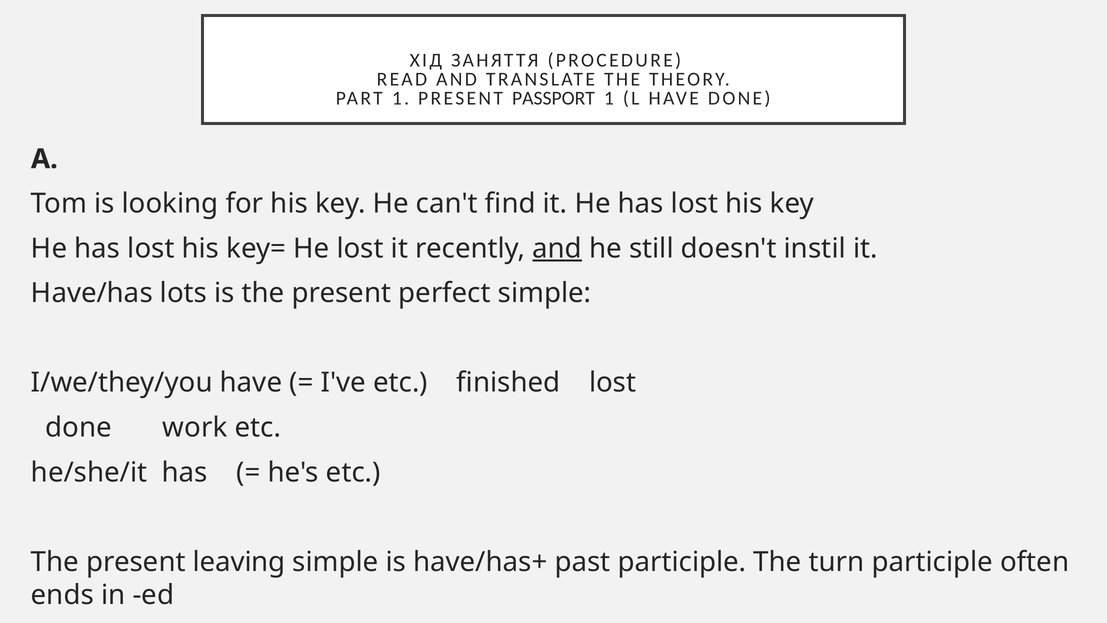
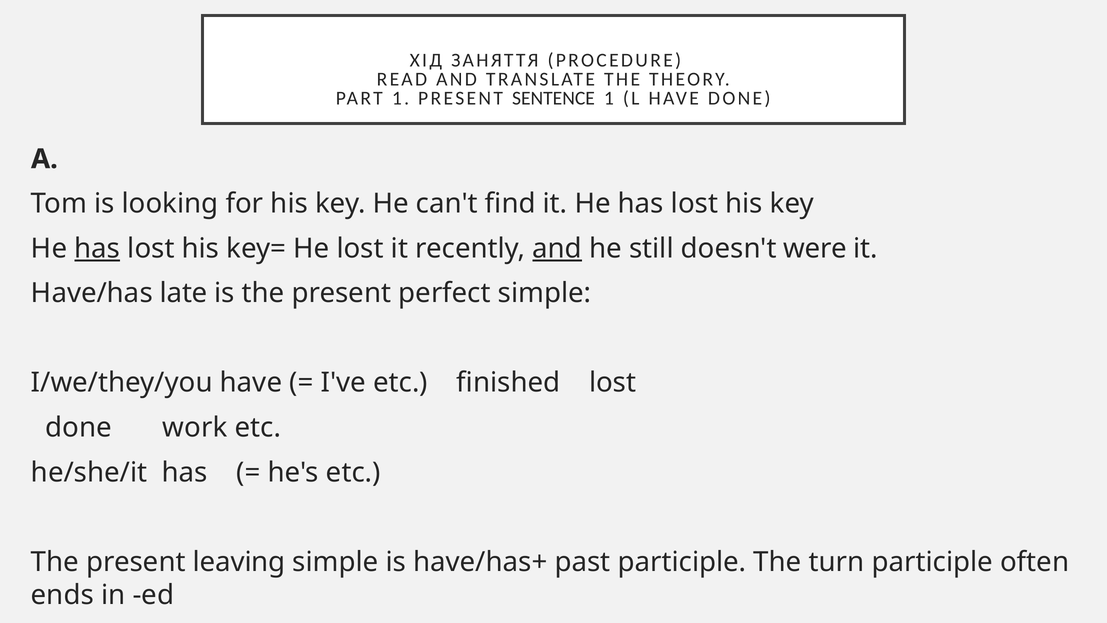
PASSPORT: PASSPORT -> SENTENCE
has at (97, 248) underline: none -> present
instil: instil -> were
lots: lots -> late
